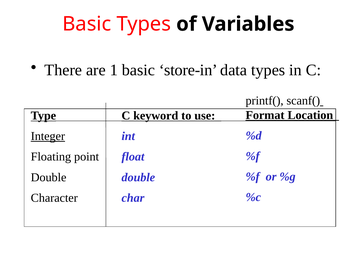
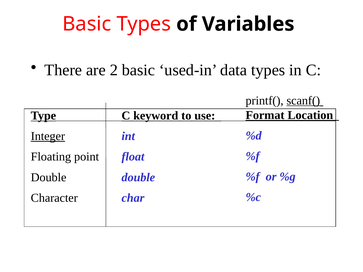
1: 1 -> 2
store-in: store-in -> used-in
scanf( underline: none -> present
